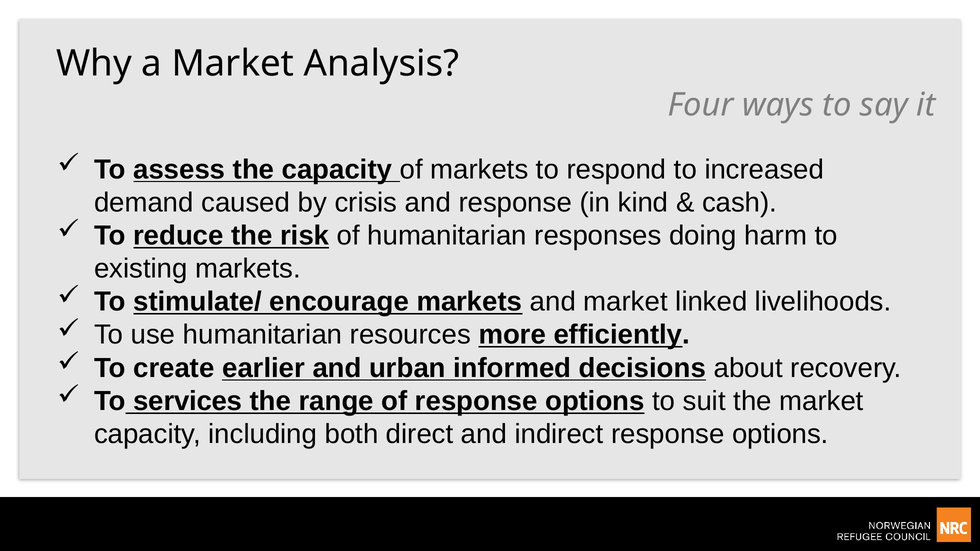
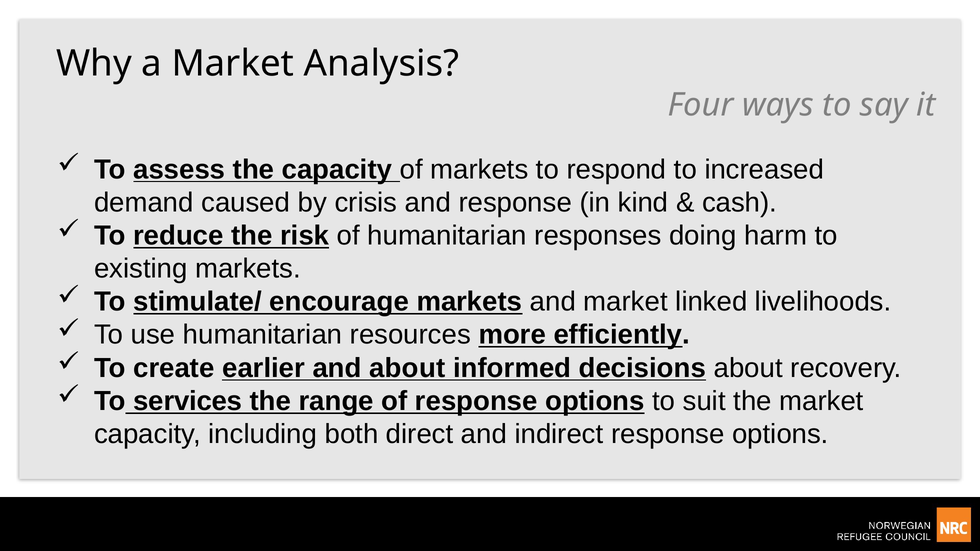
and urban: urban -> about
